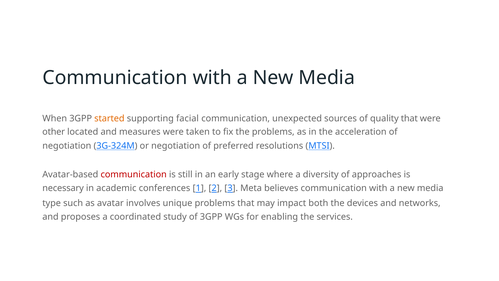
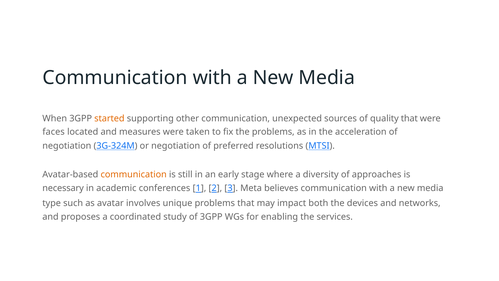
facial: facial -> other
other: other -> faces
communication at (134, 174) colour: red -> orange
